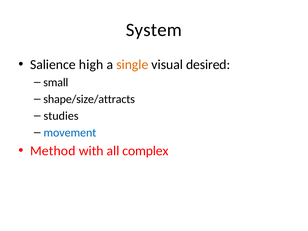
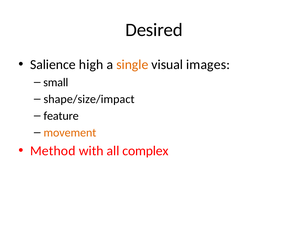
System: System -> Desired
desired: desired -> images
shape/size/attracts: shape/size/attracts -> shape/size/impact
studies: studies -> feature
movement colour: blue -> orange
